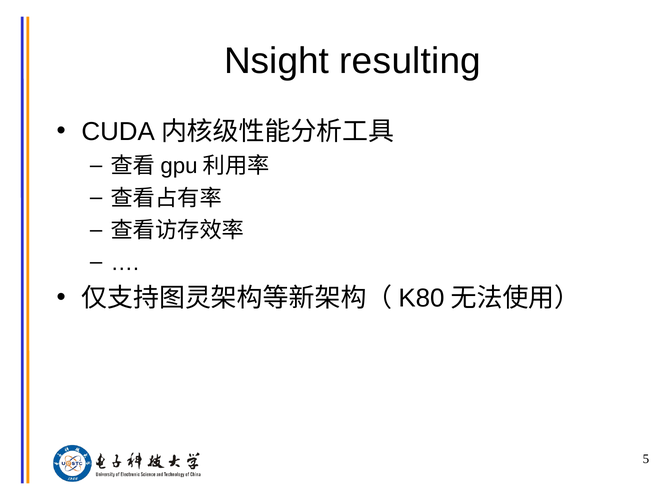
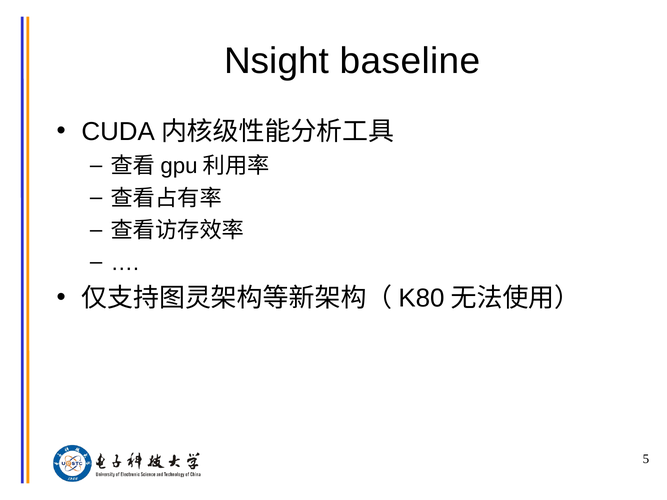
resulting: resulting -> baseline
